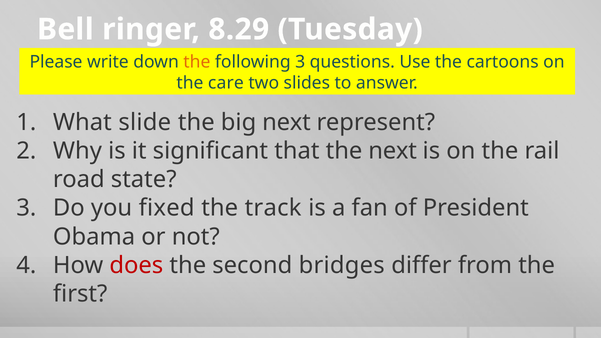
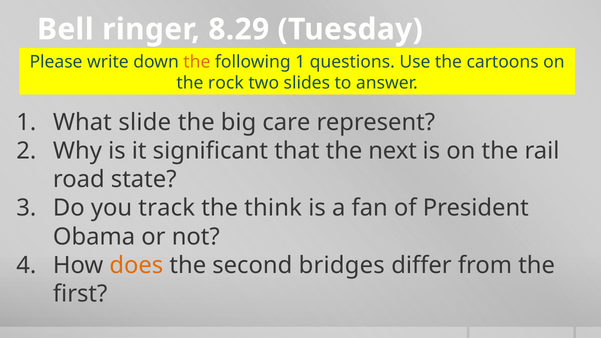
following 3: 3 -> 1
care: care -> rock
big next: next -> care
fixed: fixed -> track
track: track -> think
does colour: red -> orange
